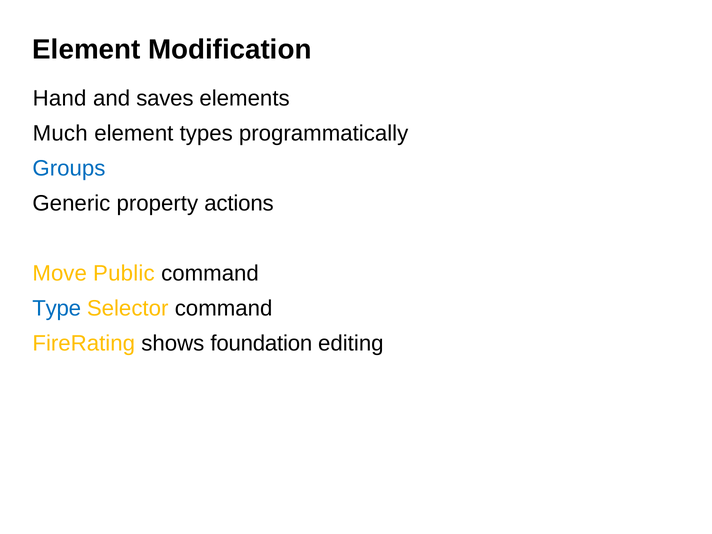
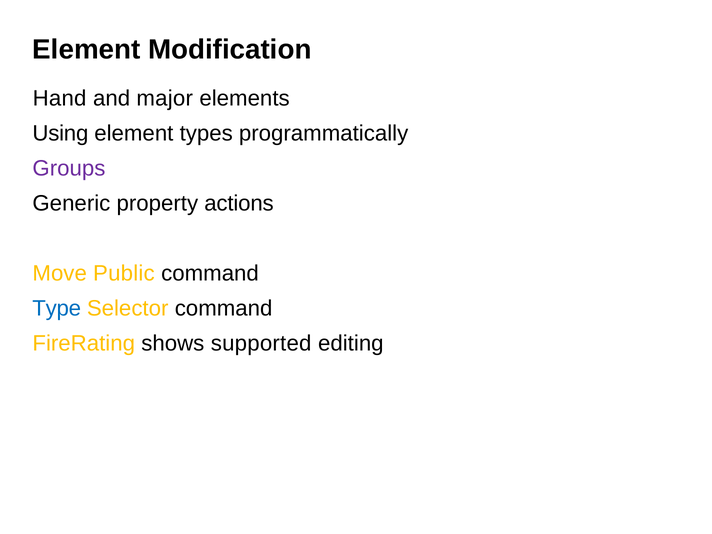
saves: saves -> major
Much: Much -> Using
Groups colour: blue -> purple
foundation: foundation -> supported
